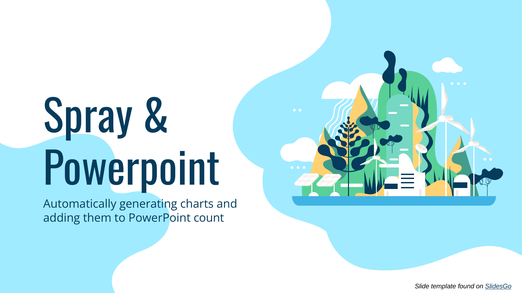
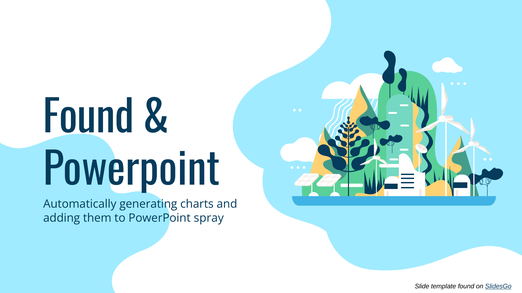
Spray at (88, 119): Spray -> Found
count: count -> spray
